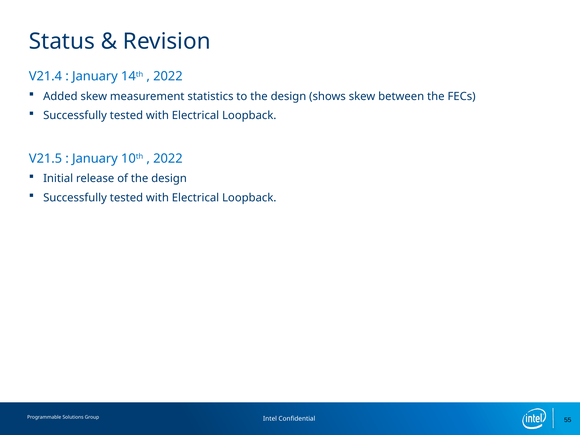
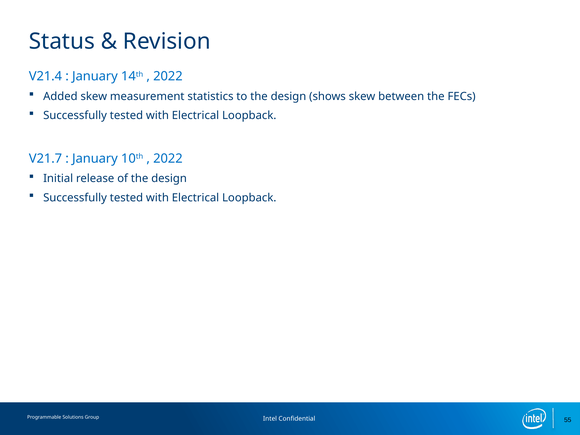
V21.5: V21.5 -> V21.7
